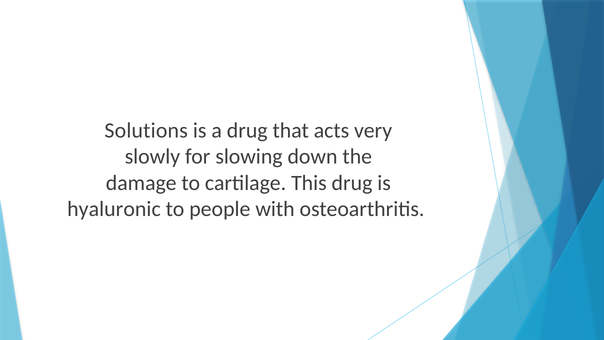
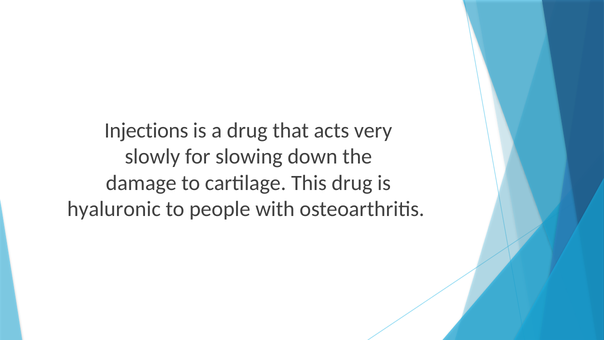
Solutions: Solutions -> Injections
